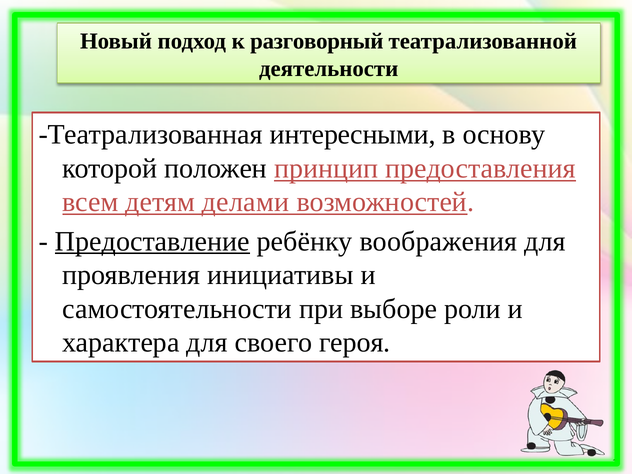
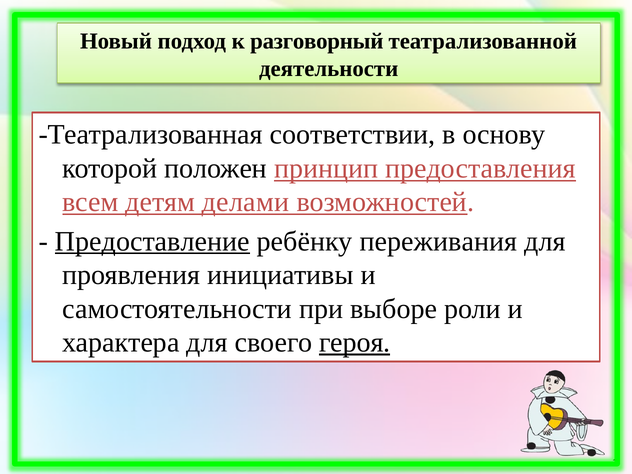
интересными: интересными -> соответствии
воображения: воображения -> переживания
героя underline: none -> present
